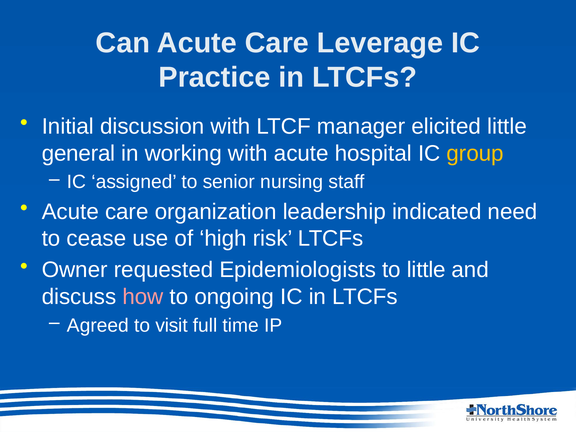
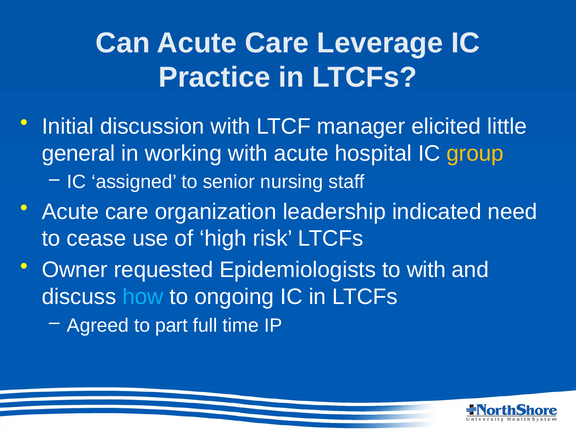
to little: little -> with
how colour: pink -> light blue
visit: visit -> part
